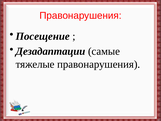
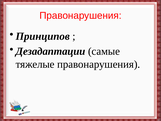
Посещение: Посещение -> Принципов
